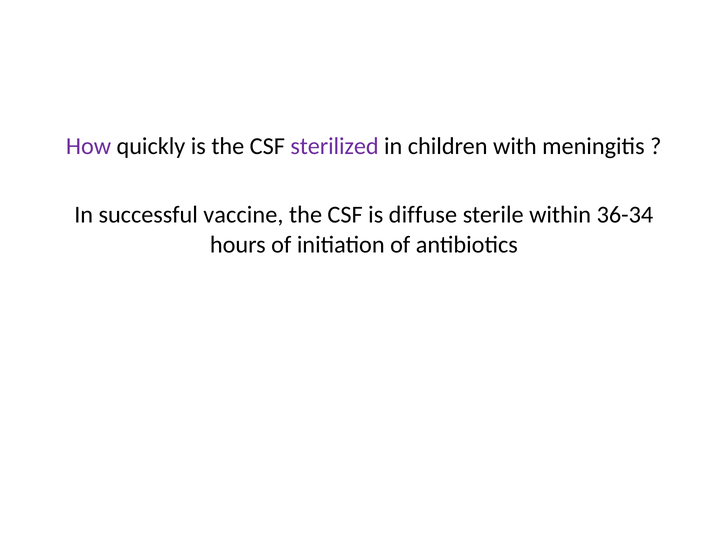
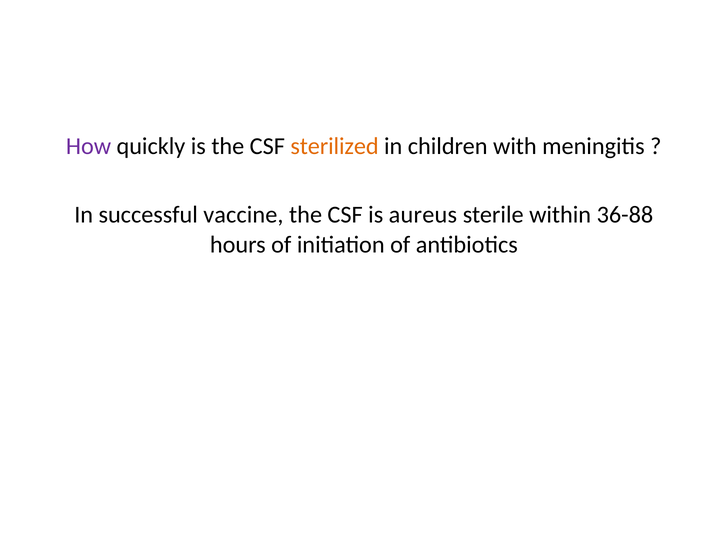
sterilized colour: purple -> orange
diffuse: diffuse -> aureus
36-34: 36-34 -> 36-88
